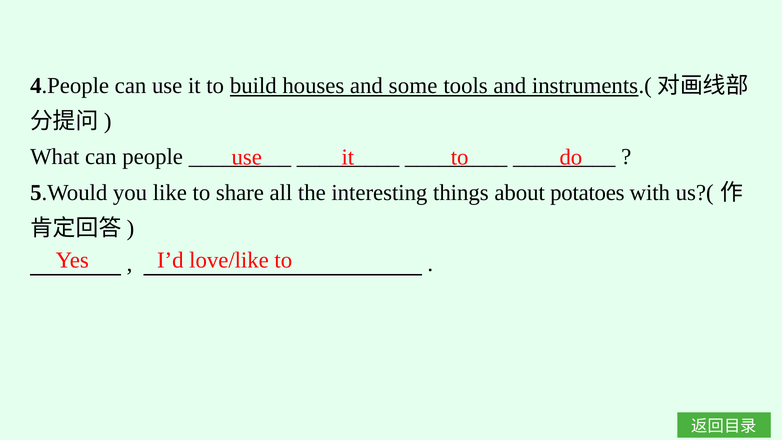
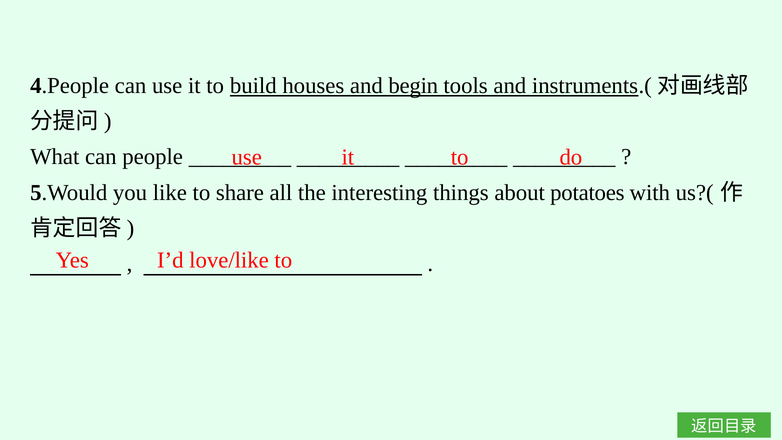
some: some -> begin
